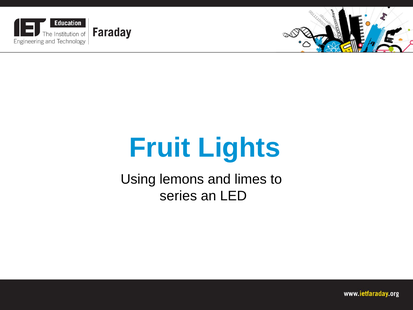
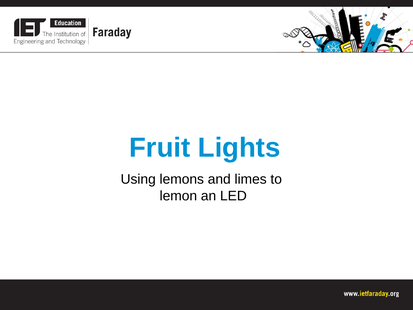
series: series -> lemon
